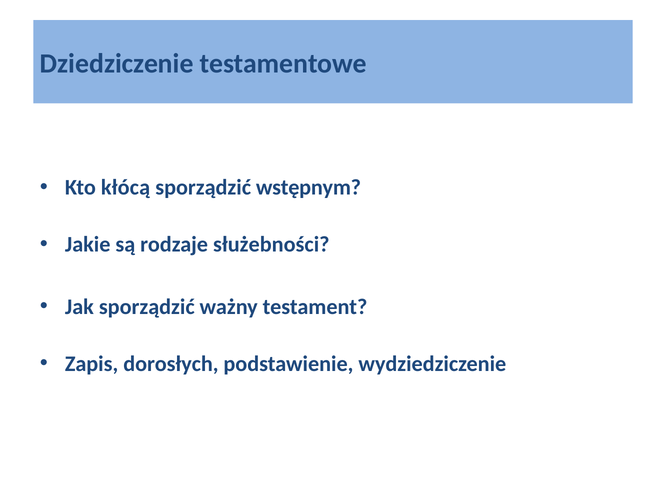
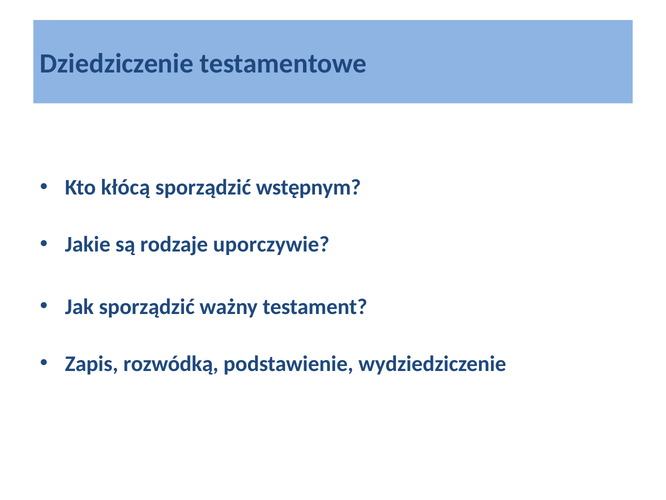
służebności: służebności -> uporczywie
dorosłych: dorosłych -> rozwódką
